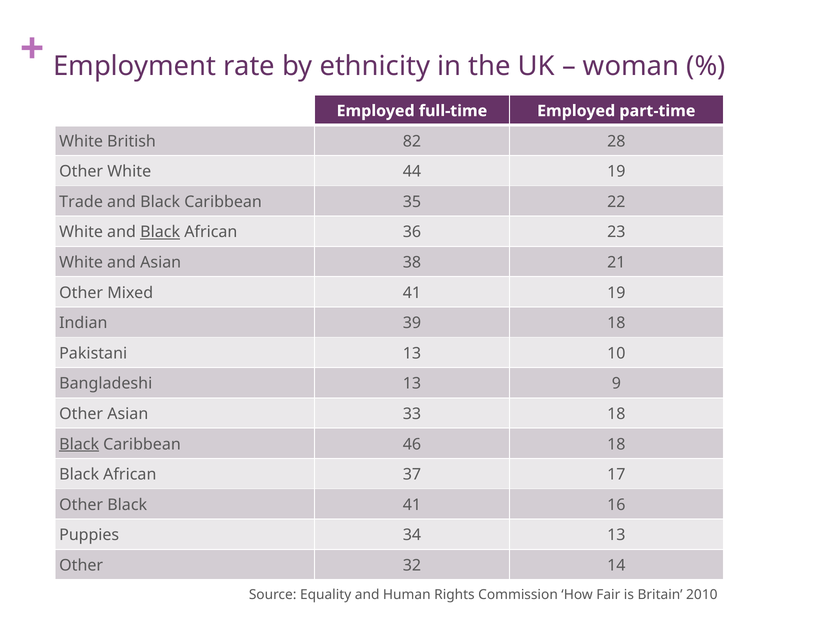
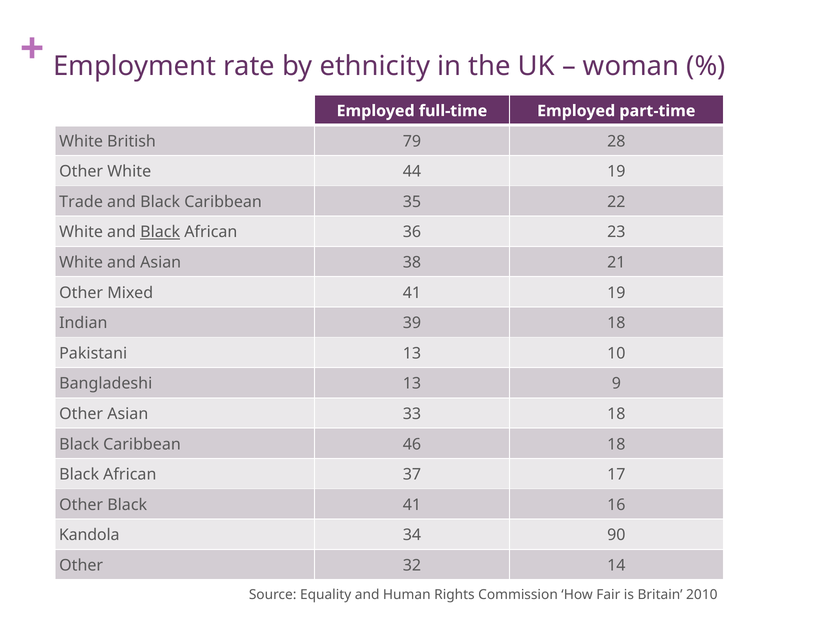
82: 82 -> 79
Black at (79, 444) underline: present -> none
Puppies: Puppies -> Kandola
34 13: 13 -> 90
